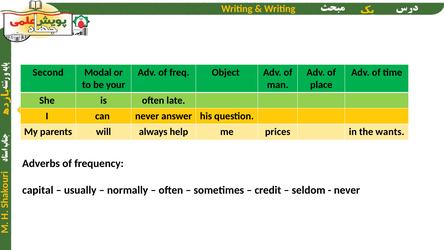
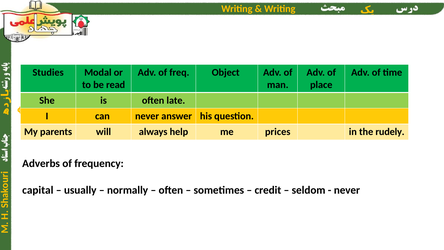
Second: Second -> Studies
your: your -> read
wants: wants -> rudely
